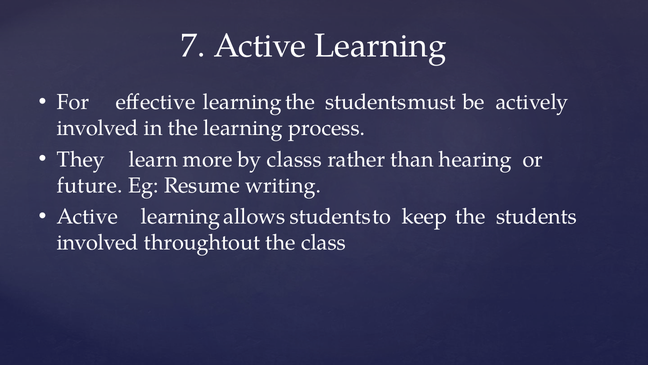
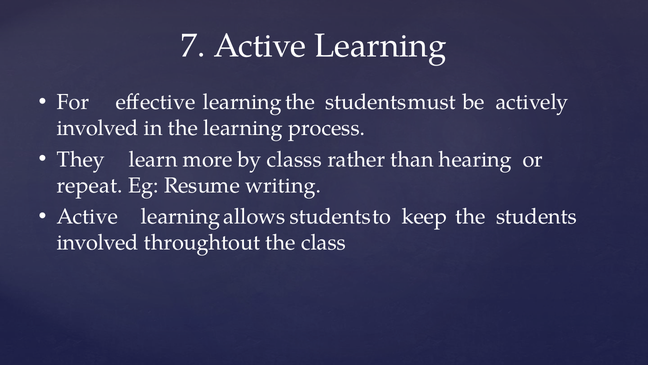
future: future -> repeat
